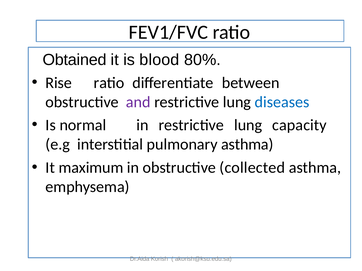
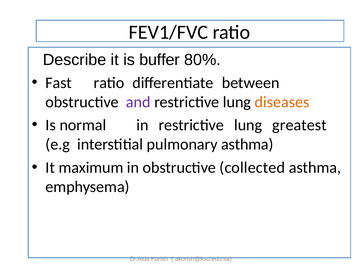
Obtained: Obtained -> Describe
blood: blood -> buffer
Rise: Rise -> Fast
diseases colour: blue -> orange
capacity: capacity -> greatest
